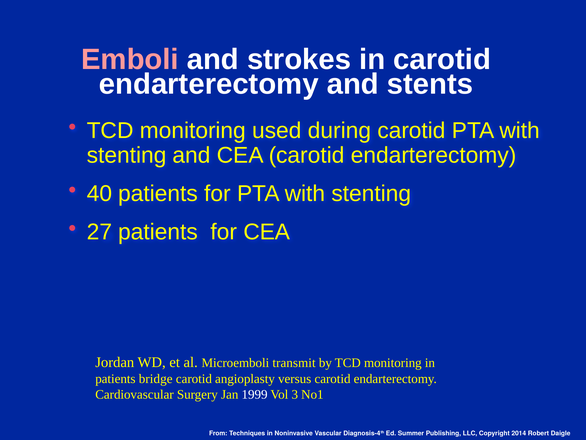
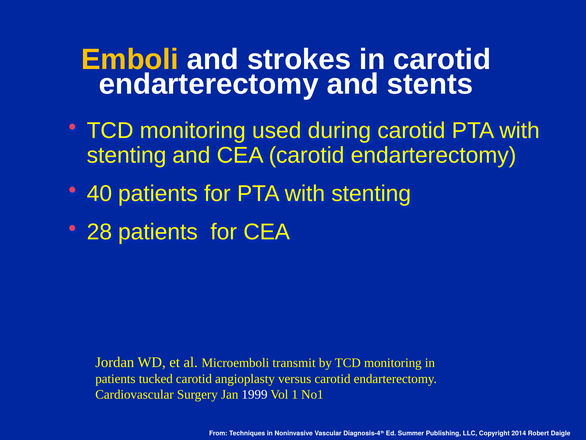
Emboli colour: pink -> yellow
27: 27 -> 28
bridge: bridge -> tucked
3: 3 -> 1
